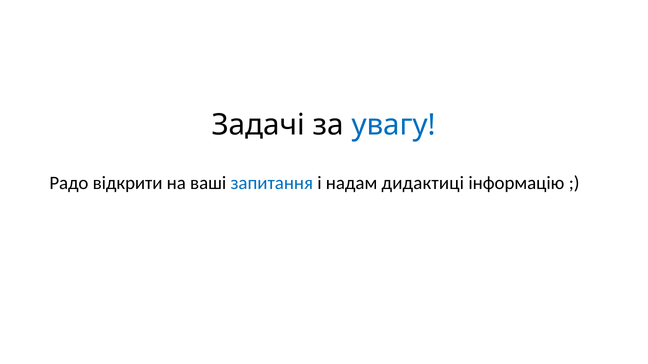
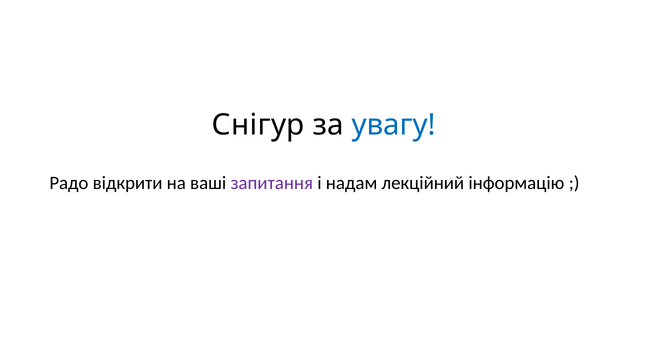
Задачі: Задачі -> Снігур
запитання colour: blue -> purple
дидактиці: дидактиці -> лекційний
